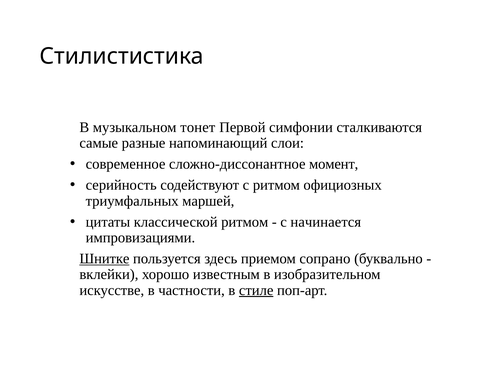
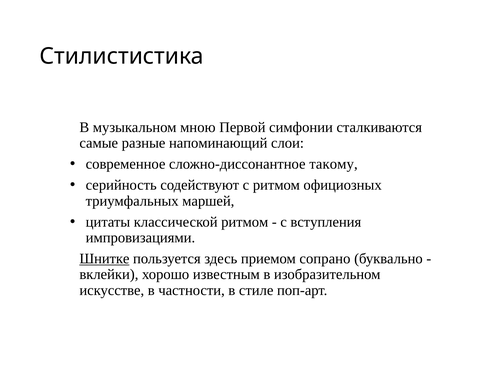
тонет: тонет -> мною
момент: момент -> такому
начинается: начинается -> вступления
стиле underline: present -> none
